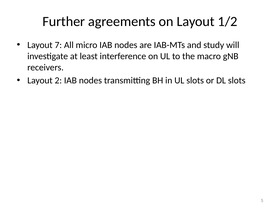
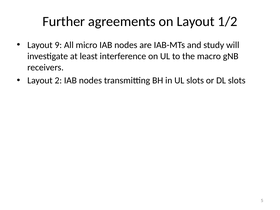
7: 7 -> 9
